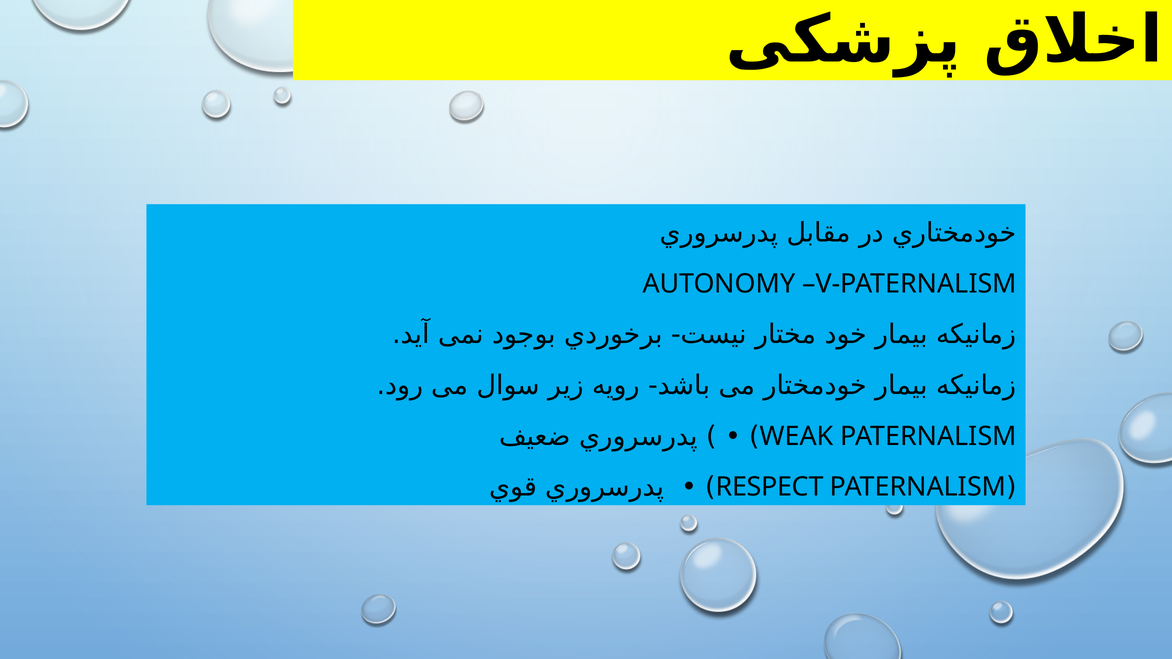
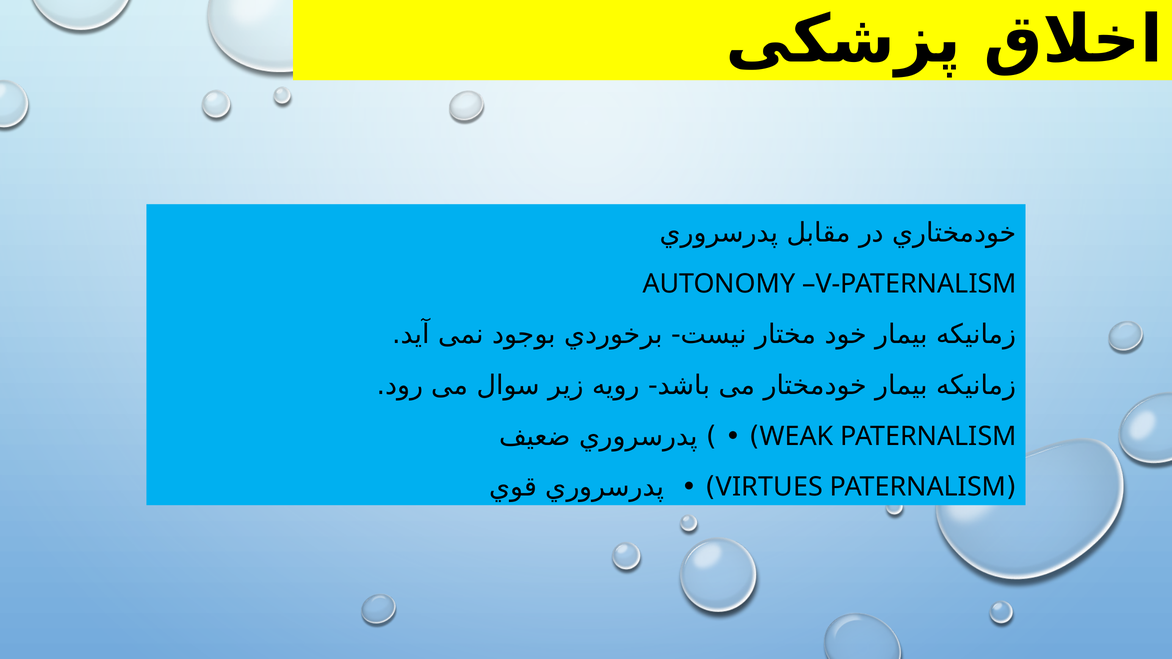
RESPECT: RESPECT -> VIRTUES
